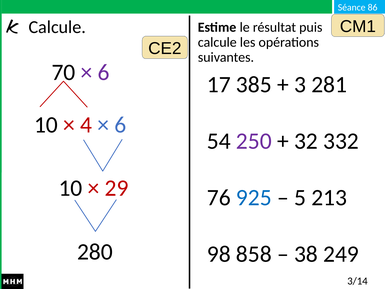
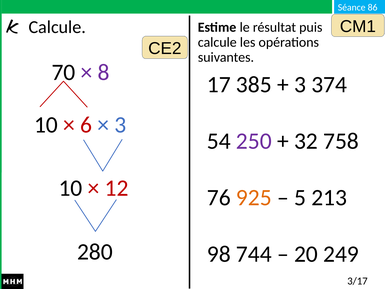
6 at (104, 72): 6 -> 8
281: 281 -> 374
4: 4 -> 6
6 at (120, 125): 6 -> 3
332: 332 -> 758
29: 29 -> 12
925 colour: blue -> orange
858: 858 -> 744
38: 38 -> 20
3/14: 3/14 -> 3/17
